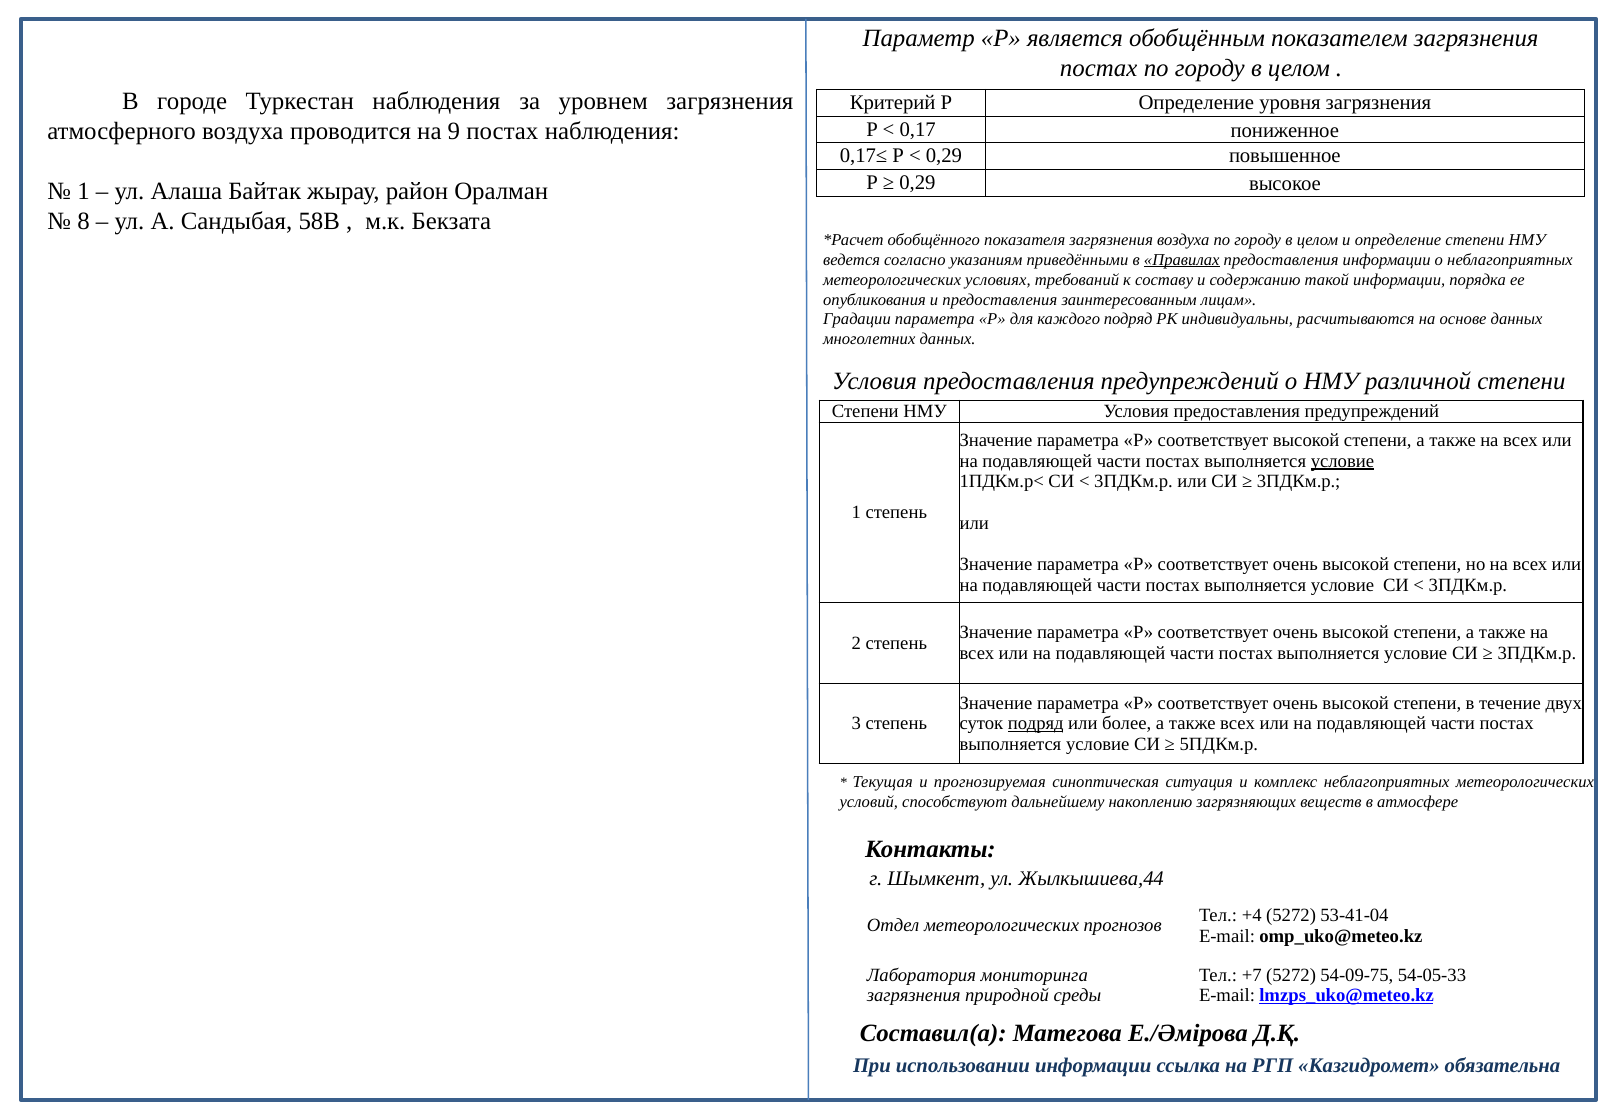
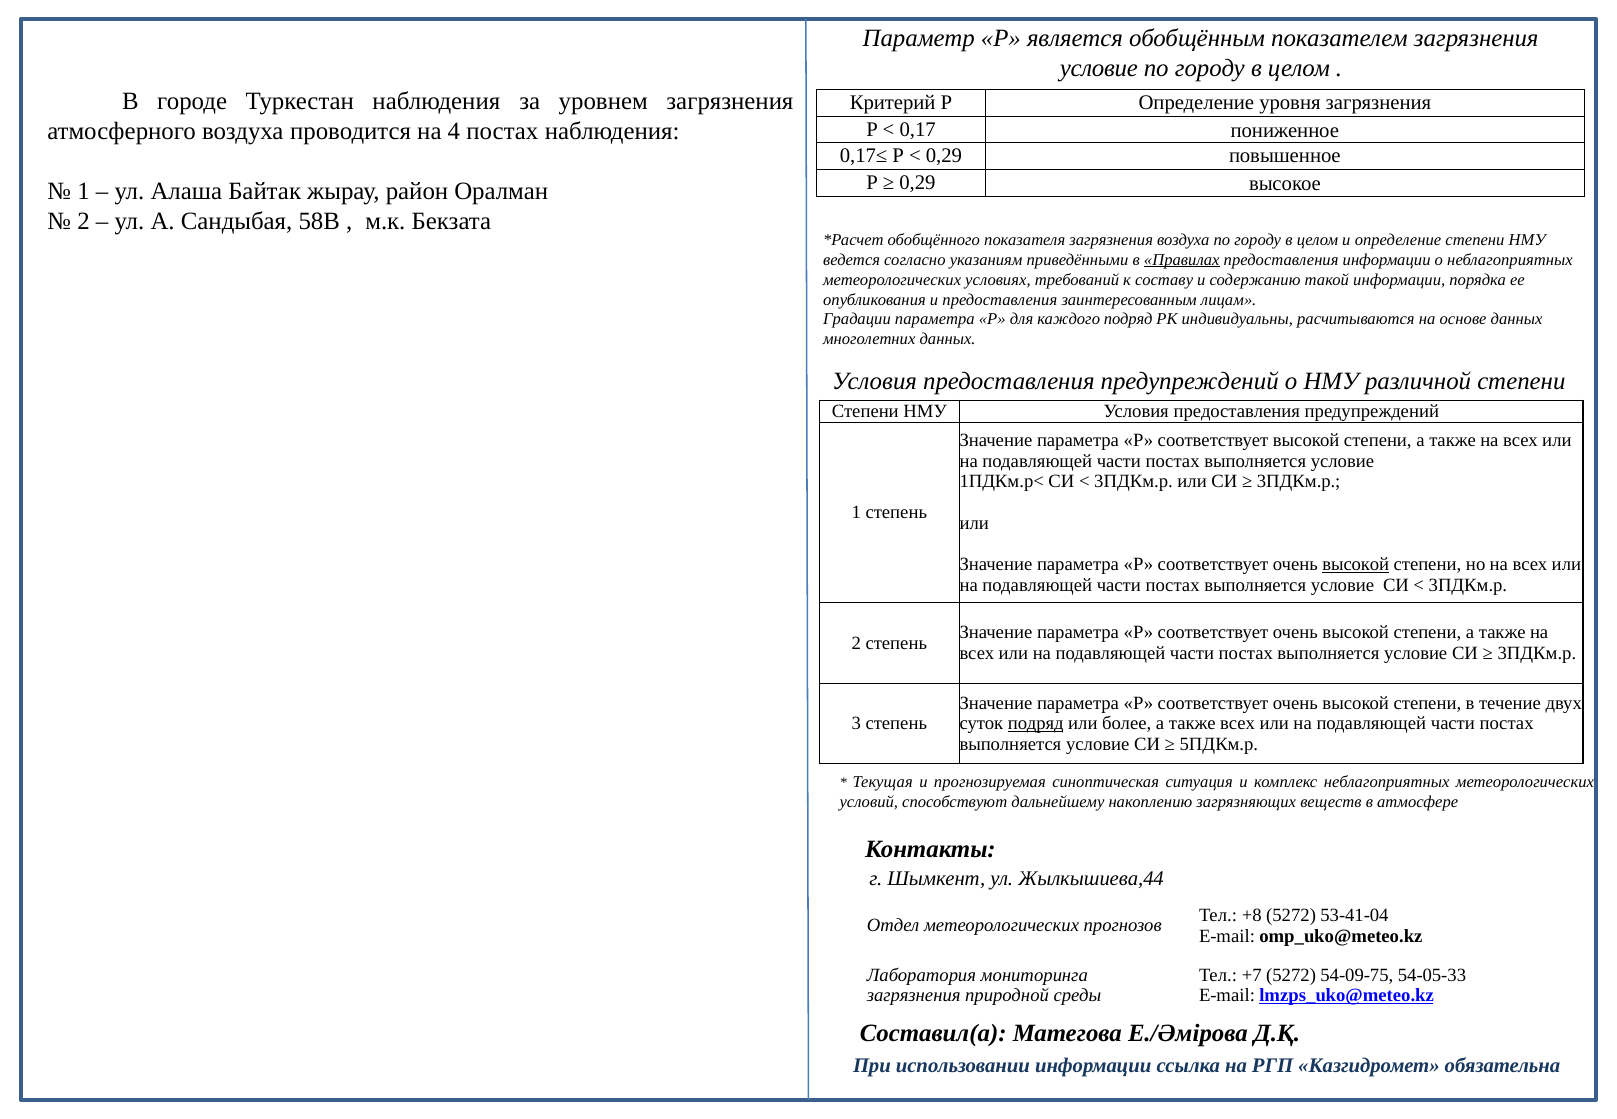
постах at (1099, 68): постах -> условие
9: 9 -> 4
8 at (83, 221): 8 -> 2
условие at (1342, 461) underline: present -> none
высокой at (1356, 565) underline: none -> present
+4: +4 -> +8
